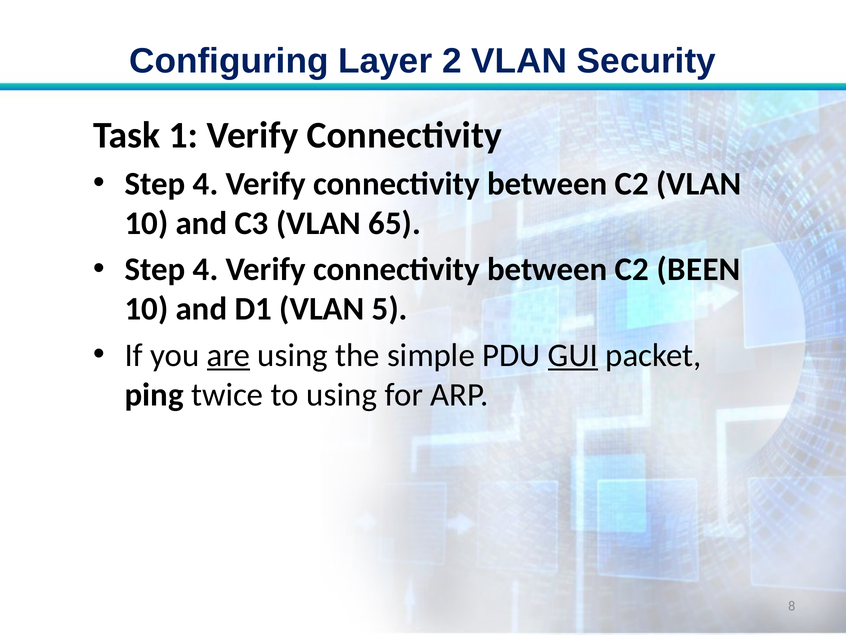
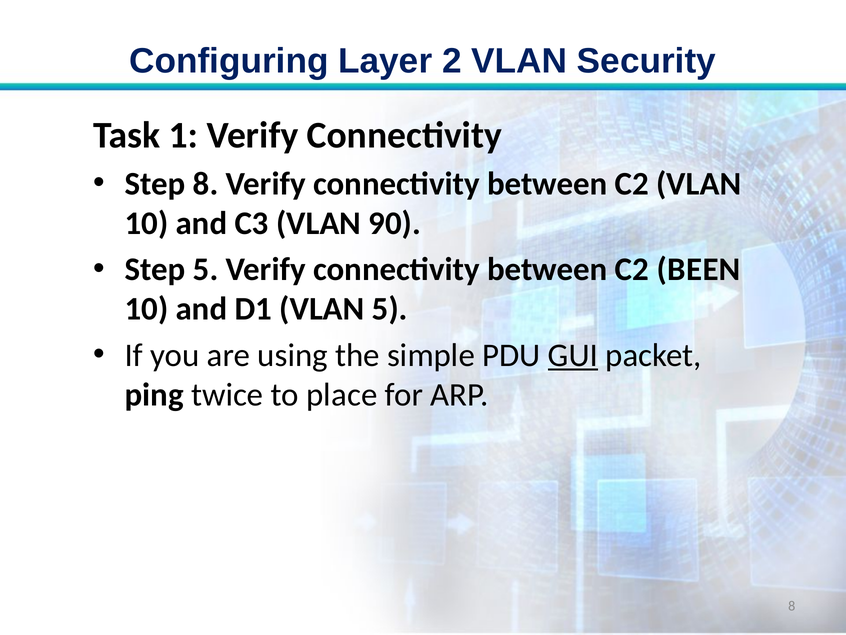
4 at (206, 184): 4 -> 8
65: 65 -> 90
4 at (206, 269): 4 -> 5
are underline: present -> none
to using: using -> place
